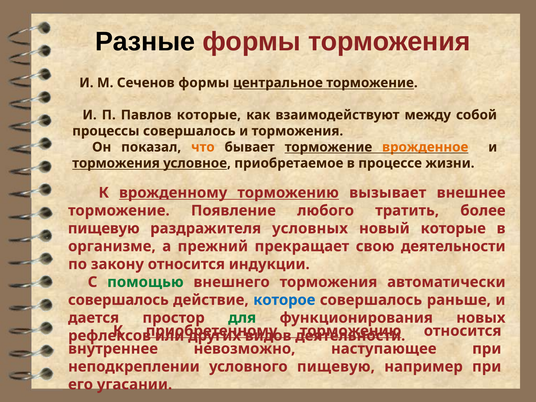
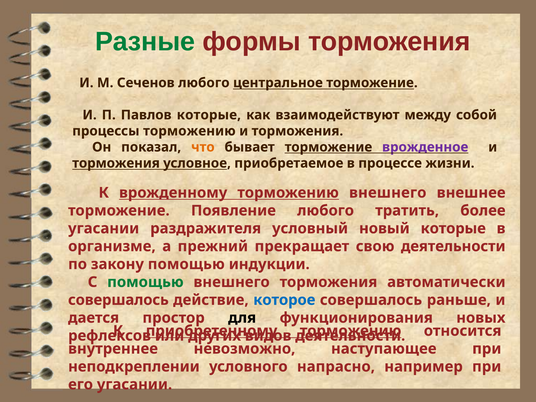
Разные colour: black -> green
Сеченов формы: формы -> любого
процессы совершалось: совершалось -> торможению
врожденное colour: orange -> purple
торможению вызывает: вызывает -> внешнего
пищевую at (104, 228): пищевую -> угасании
условных: условных -> условный
закону относится: относится -> помощью
для colour: green -> black
условного пищевую: пищевую -> напрасно
